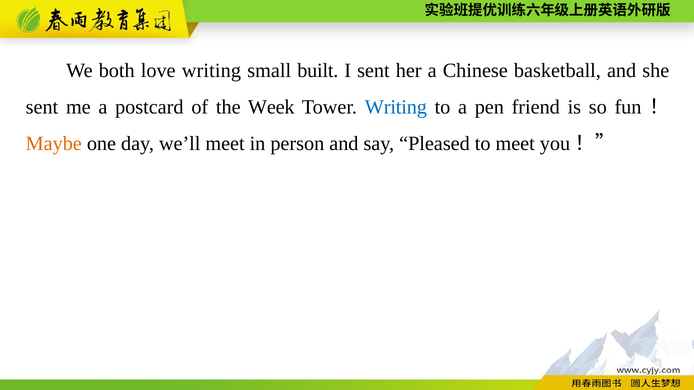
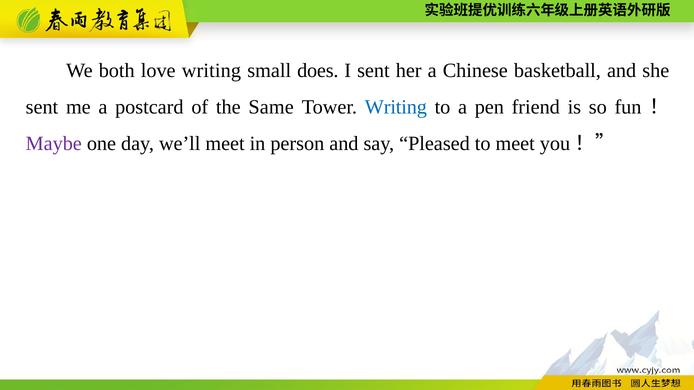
built: built -> does
Week: Week -> Same
Maybe colour: orange -> purple
